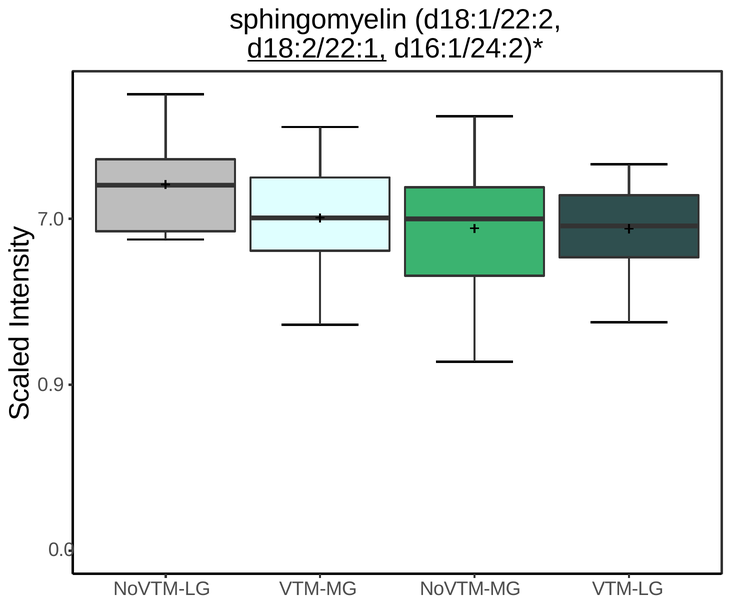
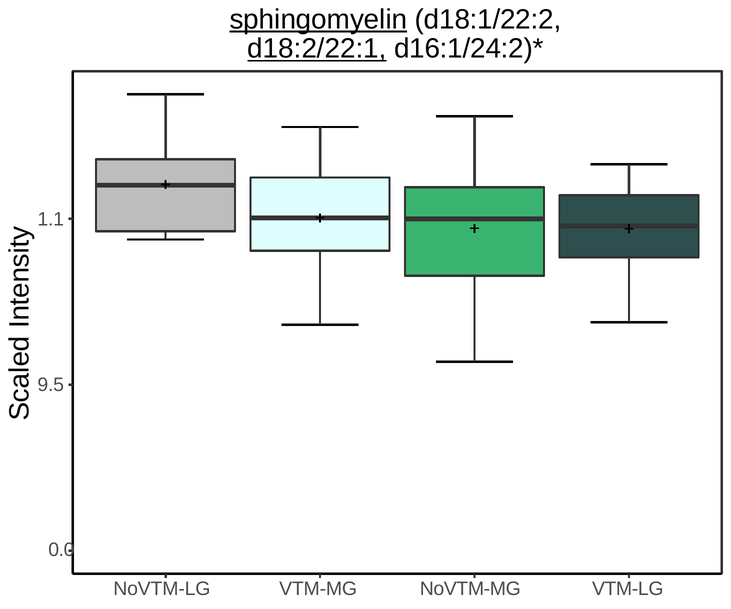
sphingomyelin underline: none -> present
7.0: 7.0 -> 1.1
0.9: 0.9 -> 9.5
